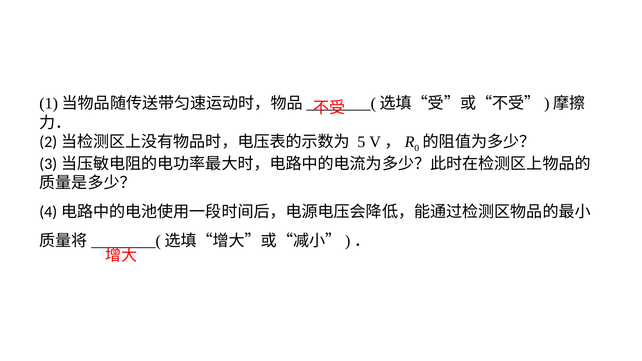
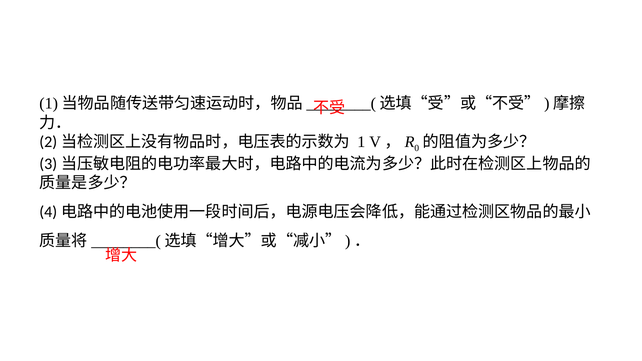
5: 5 -> 1
